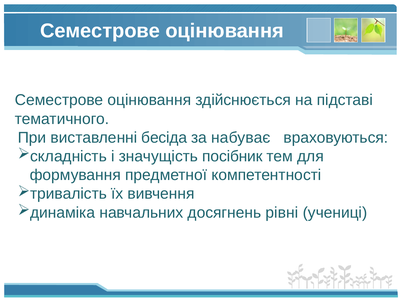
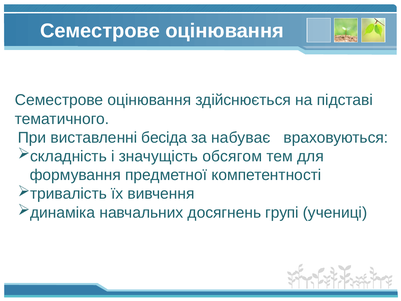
посібник: посібник -> обсягом
рівні: рівні -> групі
